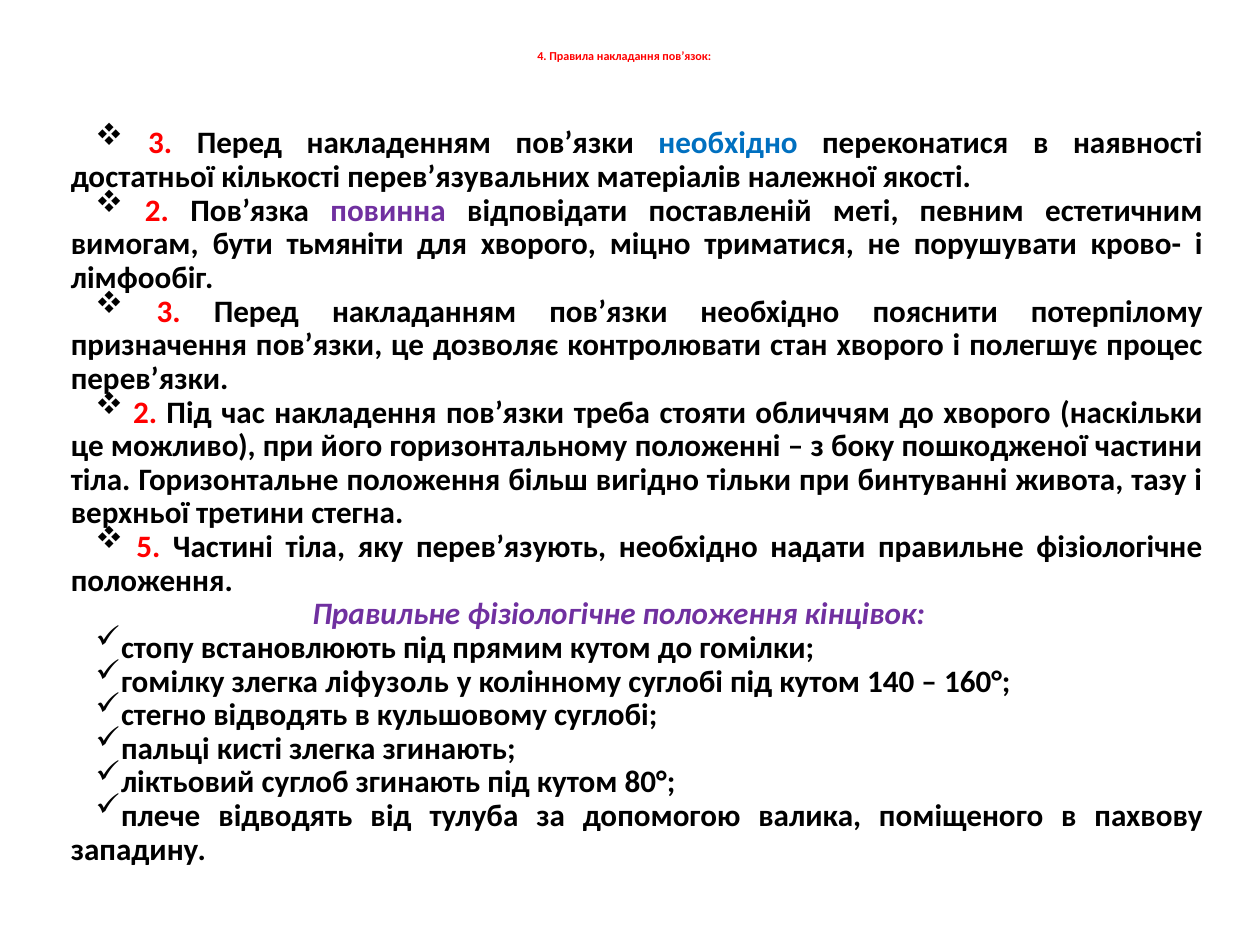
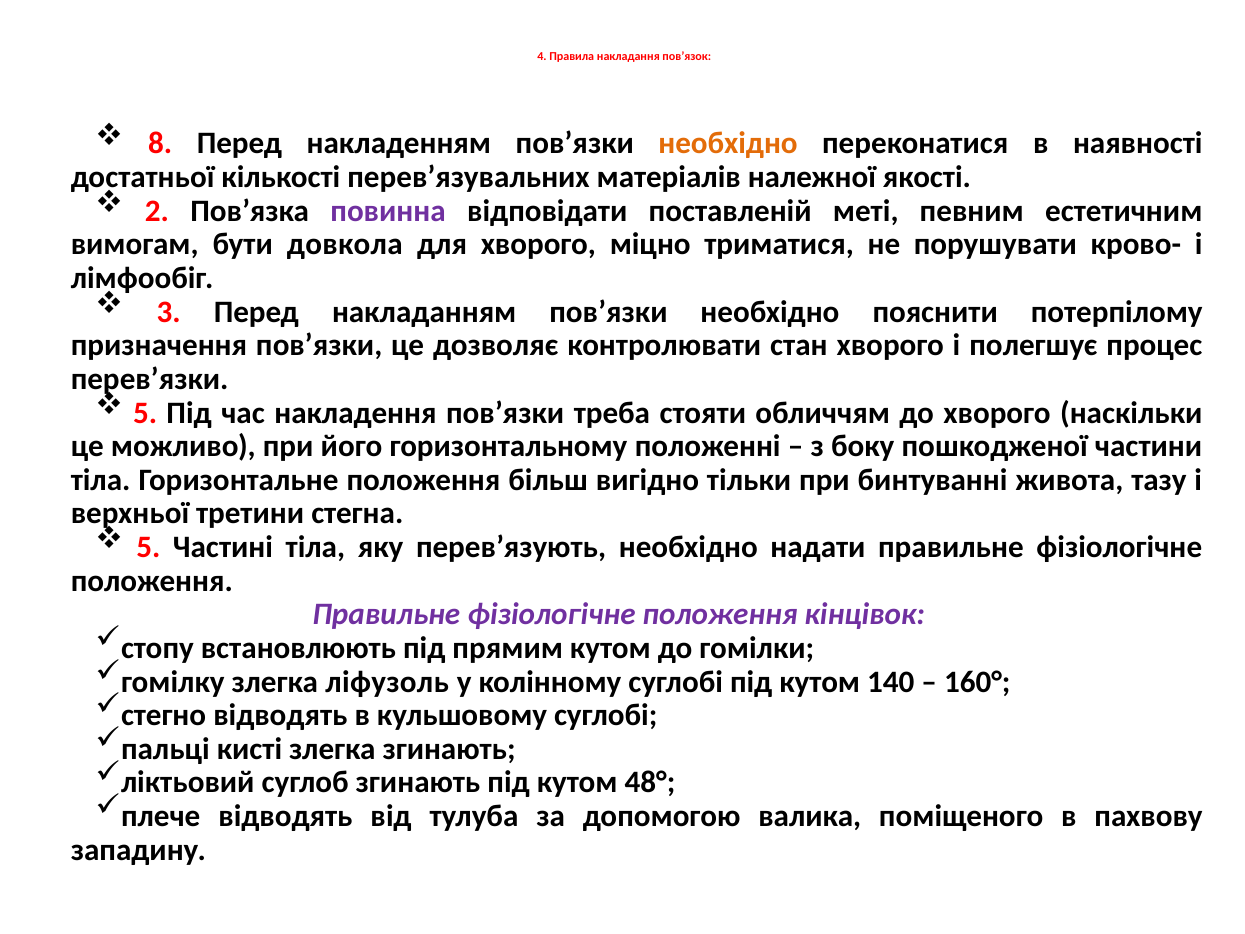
3 at (160, 144): 3 -> 8
необхідно at (728, 144) colour: blue -> orange
тьмяніти: тьмяніти -> довкола
2 at (145, 413): 2 -> 5
80°: 80° -> 48°
